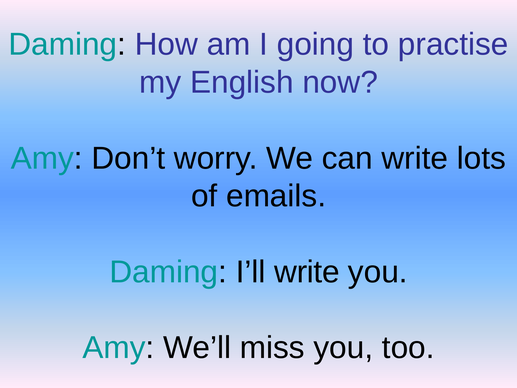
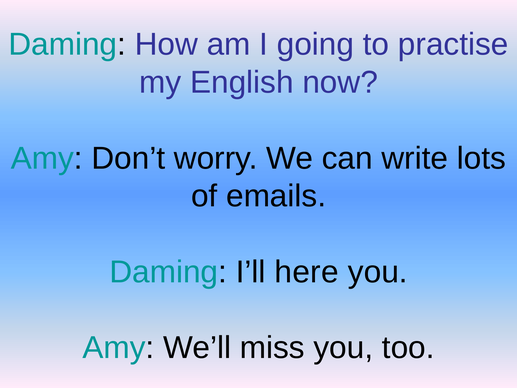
I’ll write: write -> here
